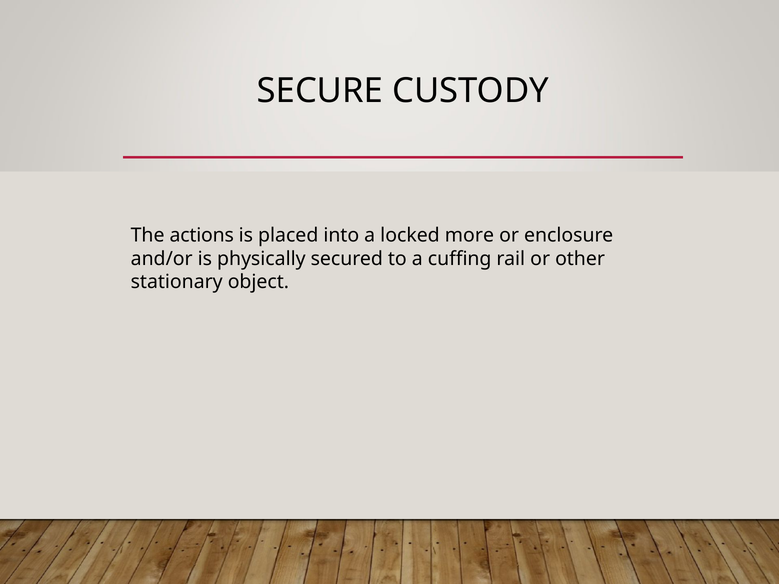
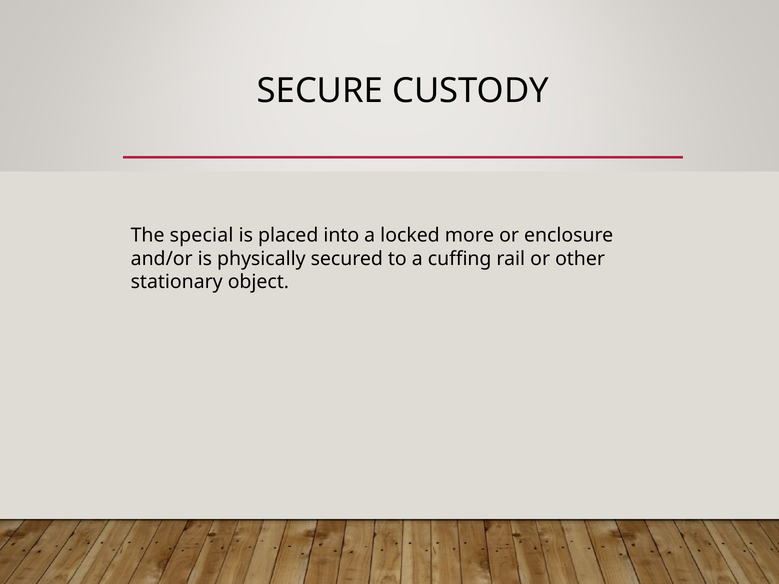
actions: actions -> special
